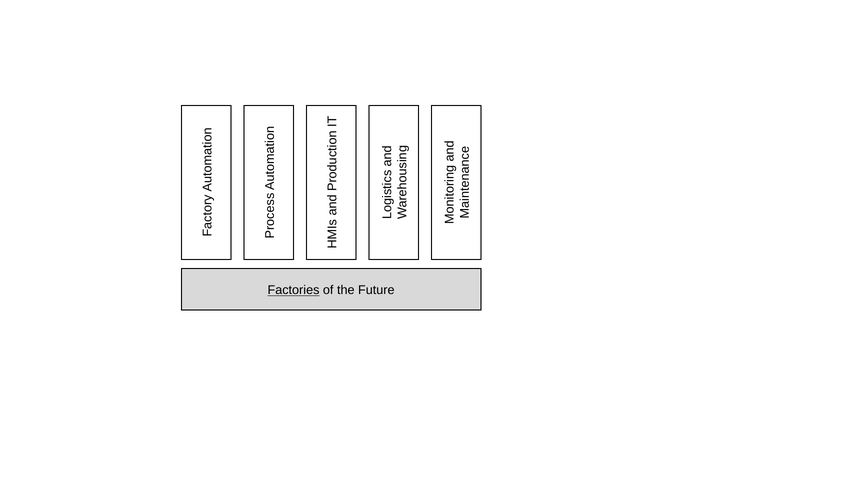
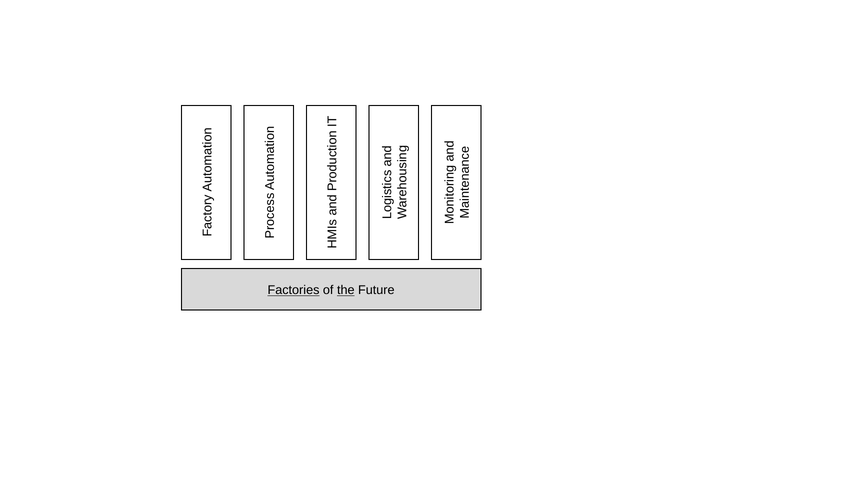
the underline: none -> present
